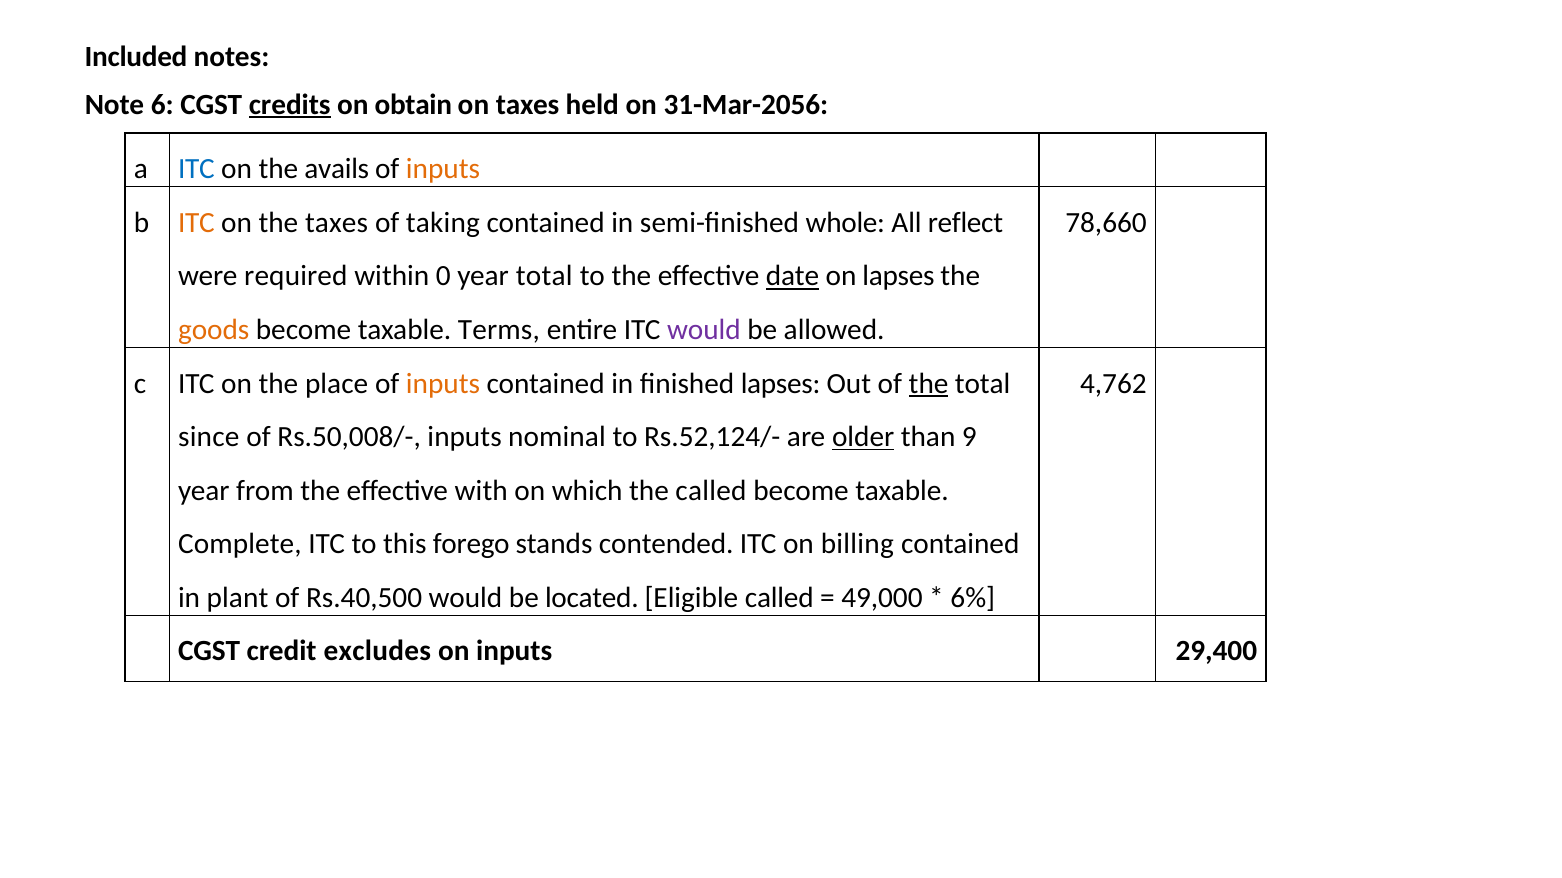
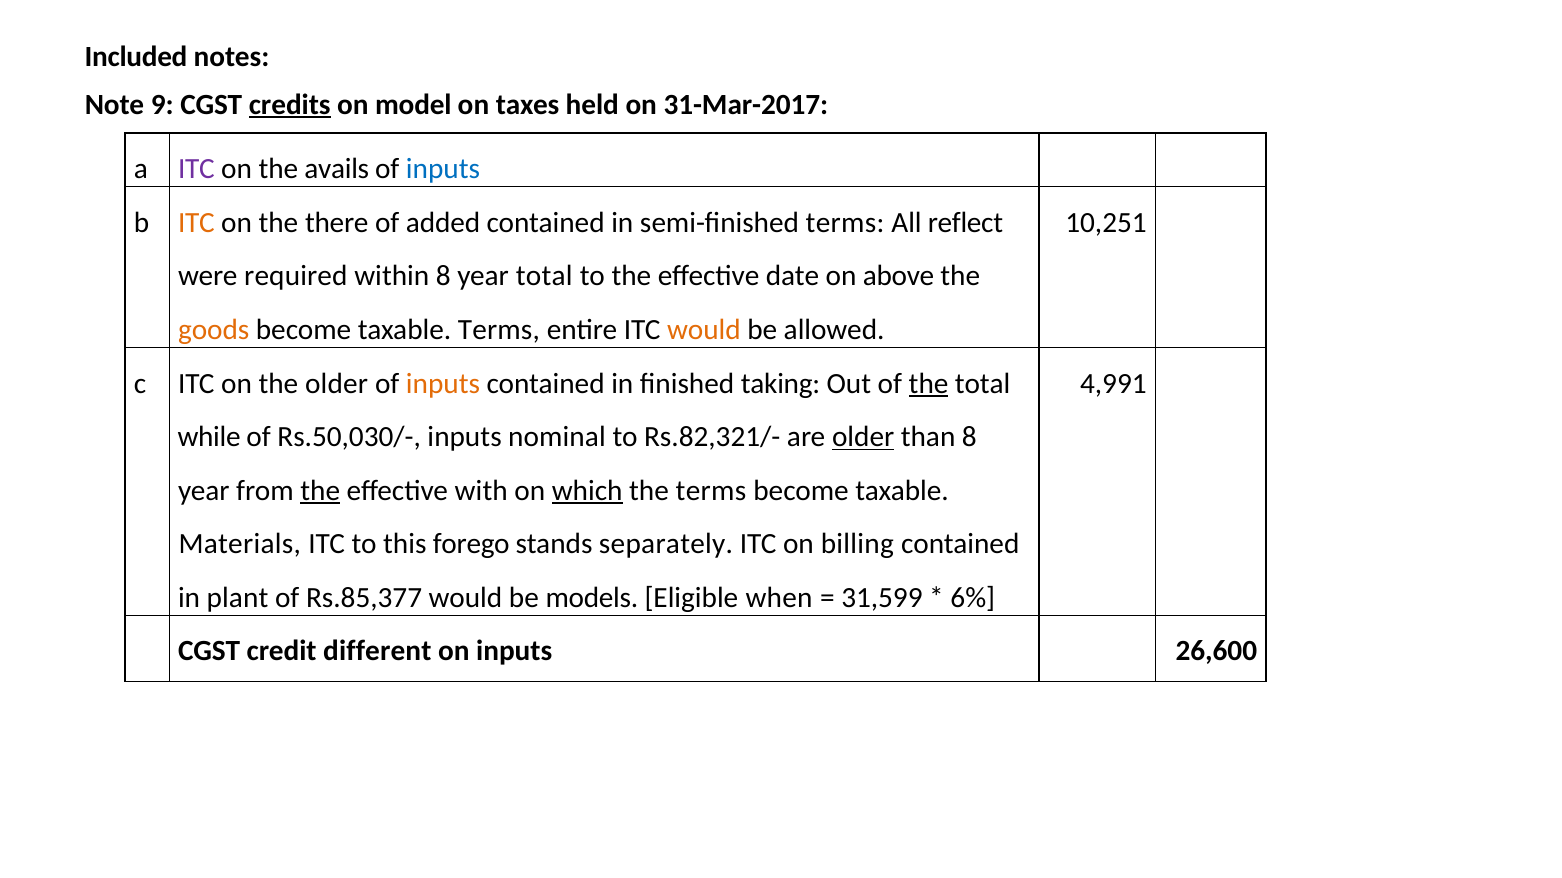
6: 6 -> 9
obtain: obtain -> model
31-Mar-2056: 31-Mar-2056 -> 31-Mar-2017
ITC at (196, 169) colour: blue -> purple
inputs at (443, 169) colour: orange -> blue
the taxes: taxes -> there
taking: taking -> added
semi-finished whole: whole -> terms
78,660: 78,660 -> 10,251
within 0: 0 -> 8
date underline: present -> none
on lapses: lapses -> above
would at (704, 330) colour: purple -> orange
the place: place -> older
finished lapses: lapses -> taking
4,762: 4,762 -> 4,991
since: since -> while
Rs.50,008/-: Rs.50,008/- -> Rs.50,030/-
Rs.52,124/-: Rs.52,124/- -> Rs.82,321/-
than 9: 9 -> 8
the at (320, 491) underline: none -> present
which underline: none -> present
the called: called -> terms
Complete: Complete -> Materials
contended: contended -> separately
Rs.40,500: Rs.40,500 -> Rs.85,377
located: located -> models
Eligible called: called -> when
49,000: 49,000 -> 31,599
excludes: excludes -> different
29,400: 29,400 -> 26,600
